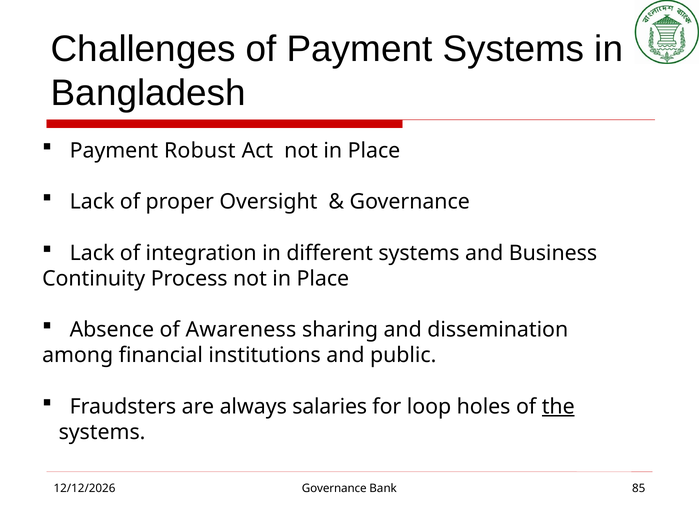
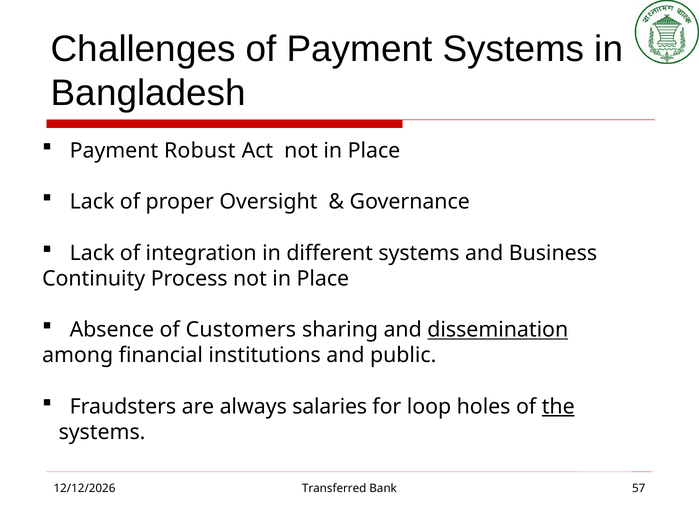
Awareness: Awareness -> Customers
dissemination underline: none -> present
Governance at (334, 489): Governance -> Transferred
85: 85 -> 57
